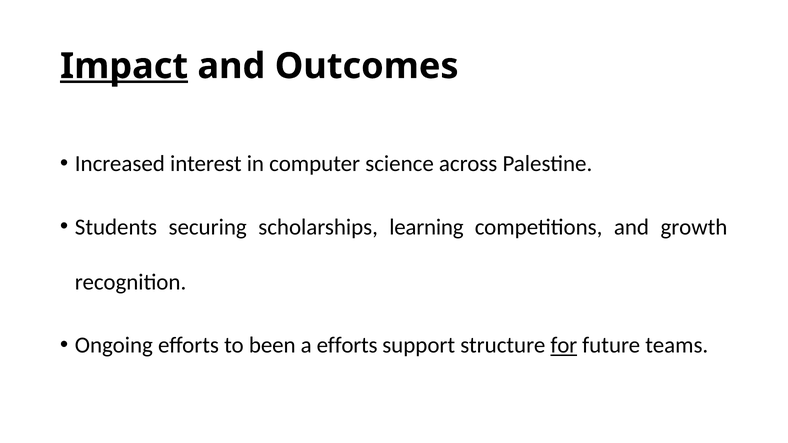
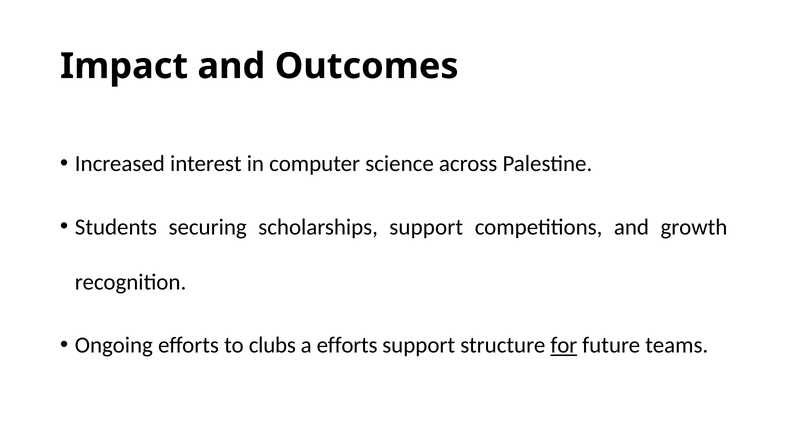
Impact underline: present -> none
scholarships learning: learning -> support
been: been -> clubs
